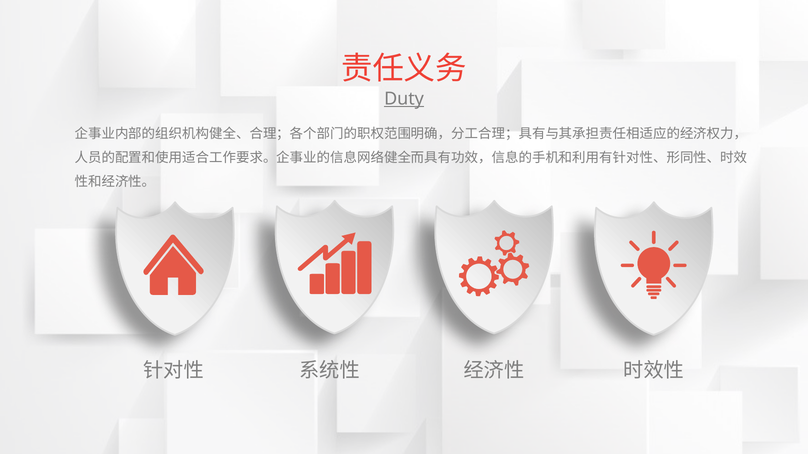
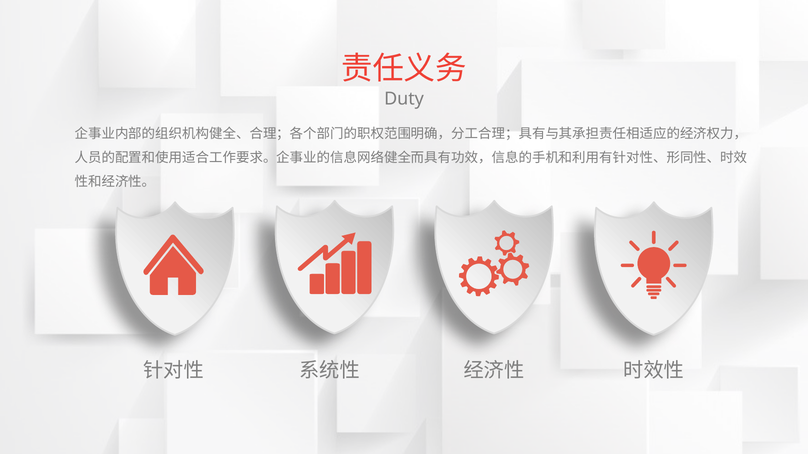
Duty underline: present -> none
